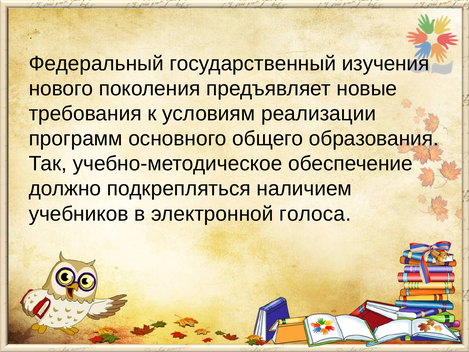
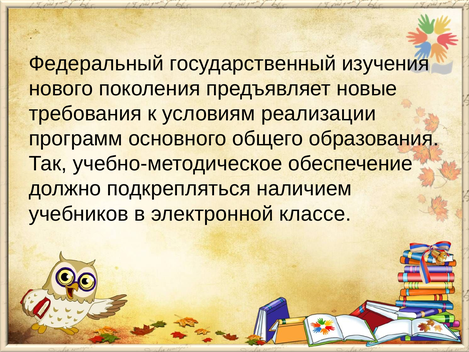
голоса: голоса -> классе
